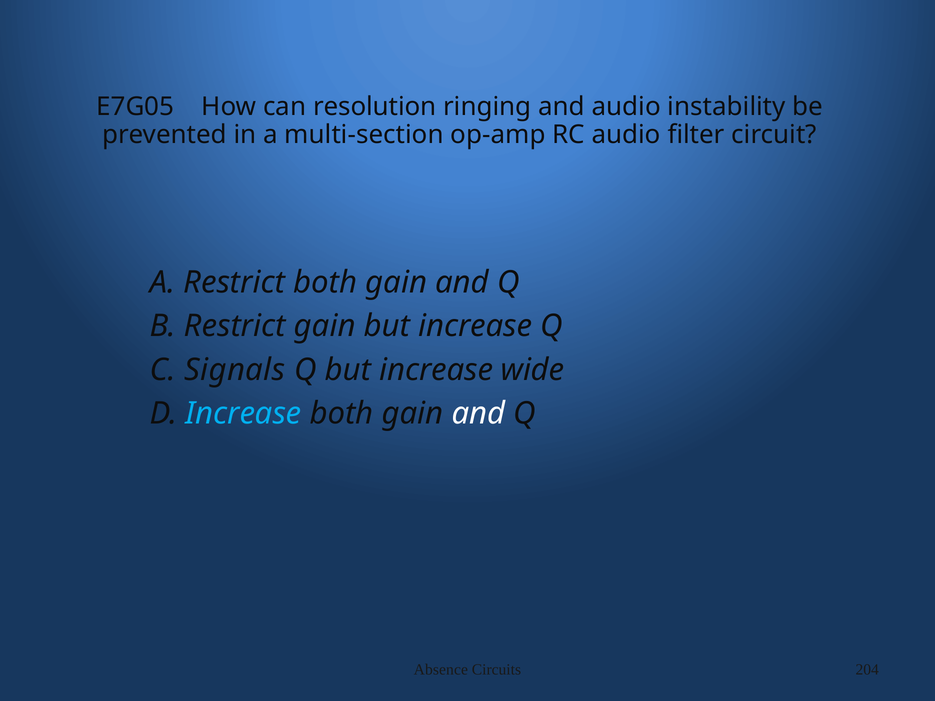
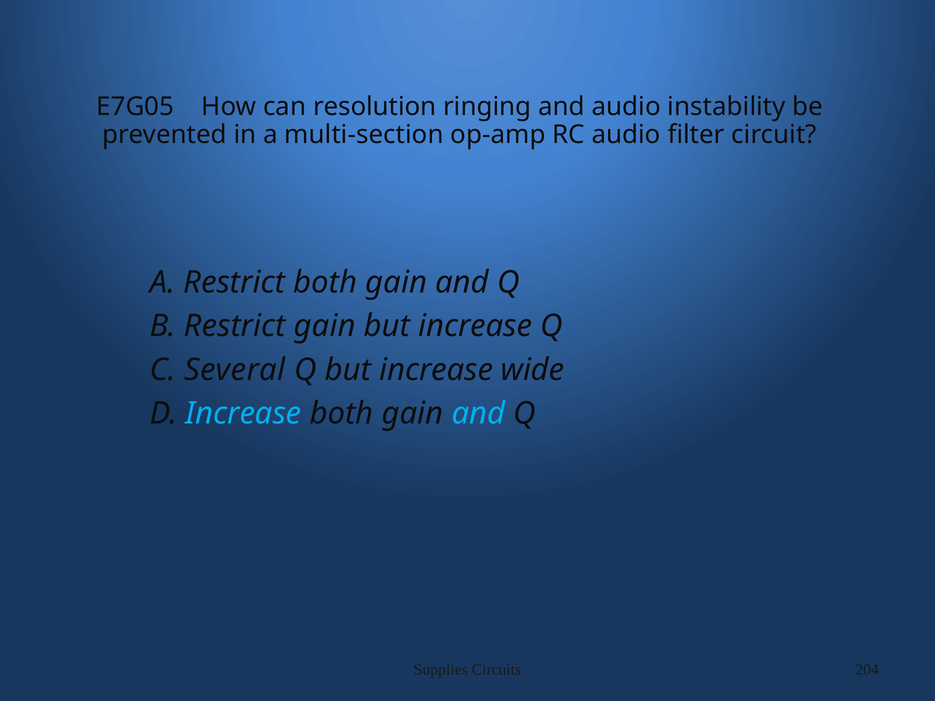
Signals: Signals -> Several
and at (478, 414) colour: white -> light blue
Absence: Absence -> Supplies
